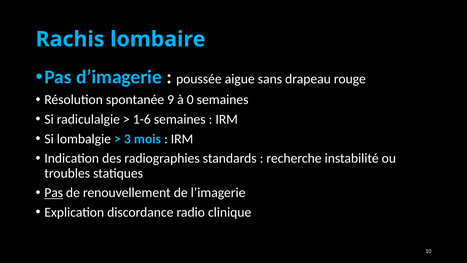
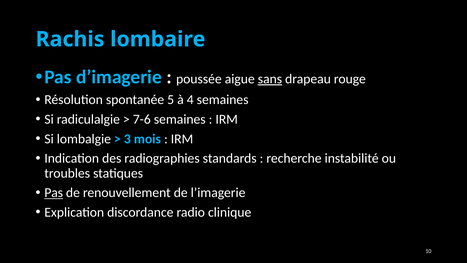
sans underline: none -> present
9: 9 -> 5
0: 0 -> 4
1-6: 1-6 -> 7-6
